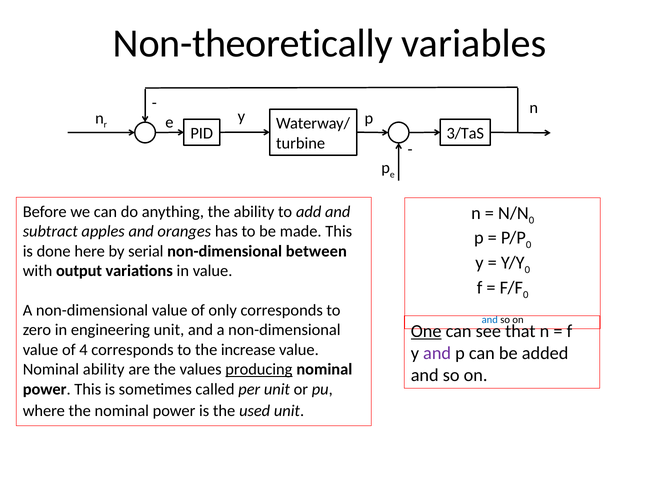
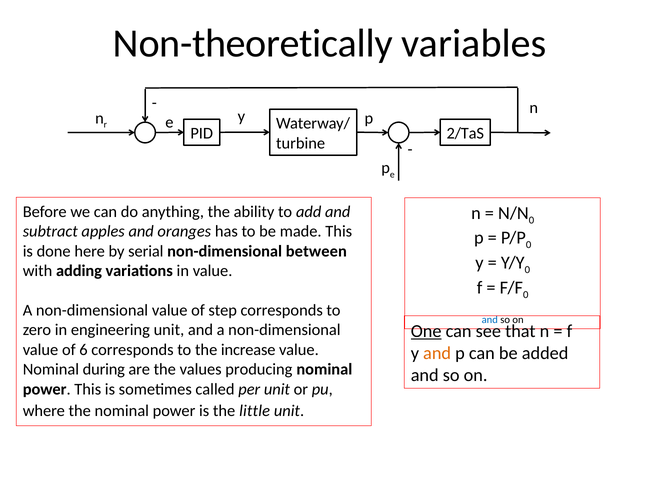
3/TaS: 3/TaS -> 2/TaS
output: output -> adding
only: only -> step
4: 4 -> 6
and at (437, 353) colour: purple -> orange
Nominal ability: ability -> during
producing underline: present -> none
used: used -> little
